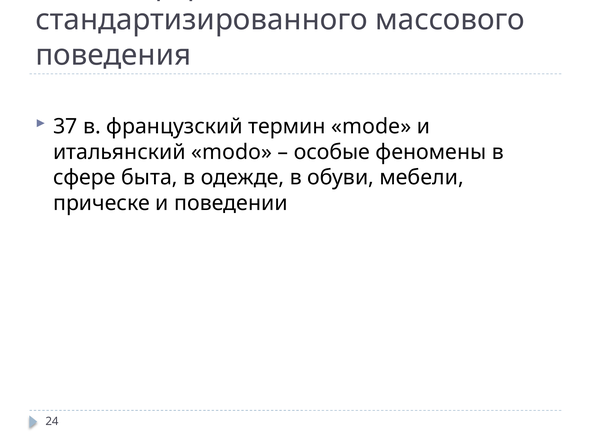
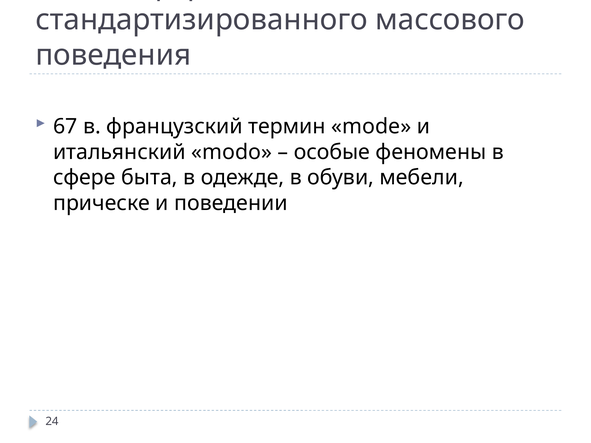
37: 37 -> 67
